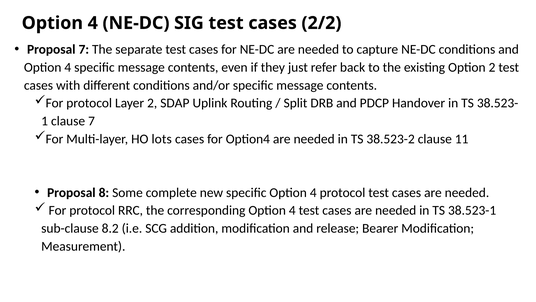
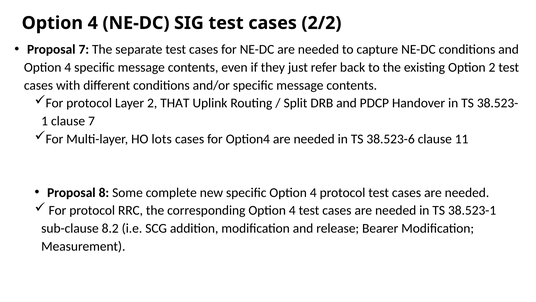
SDAP: SDAP -> THAT
38.523-2: 38.523-2 -> 38.523-6
